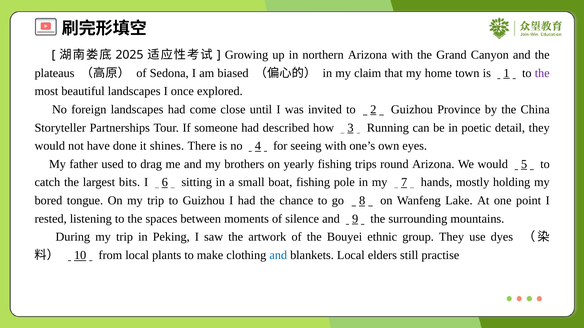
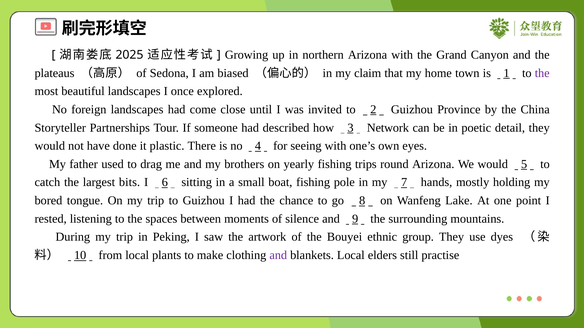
Running: Running -> Network
shines: shines -> plastic
and at (278, 256) colour: blue -> purple
